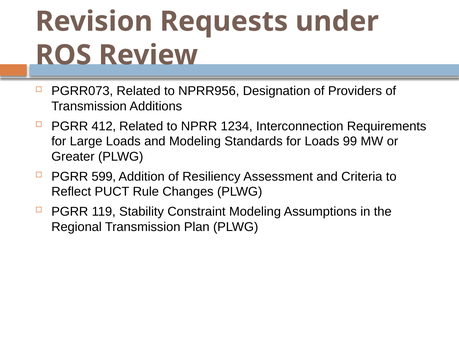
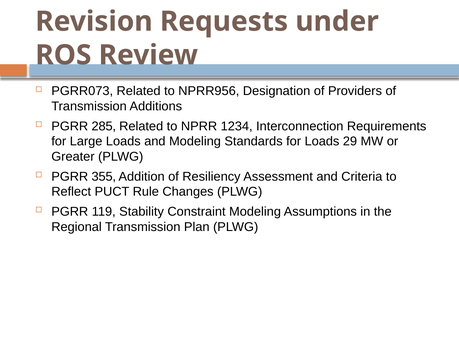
412: 412 -> 285
99: 99 -> 29
599: 599 -> 355
